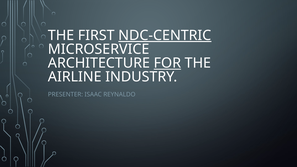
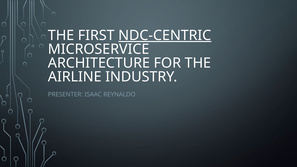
FOR underline: present -> none
